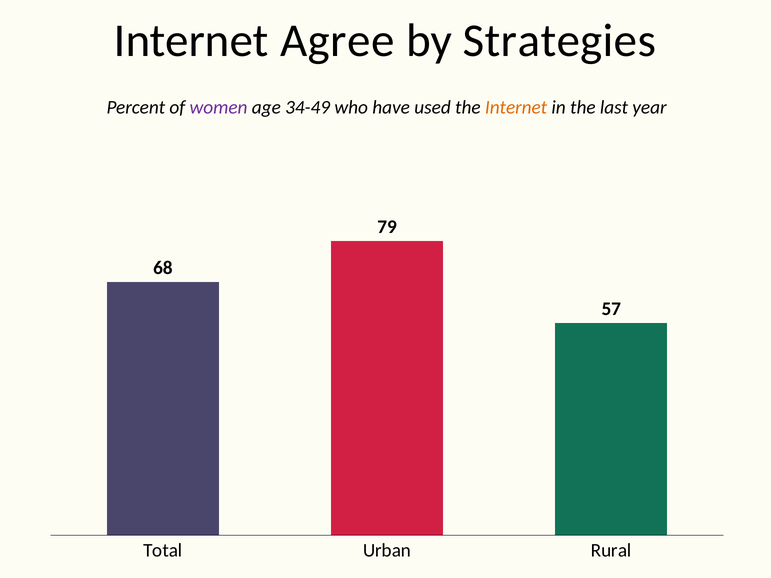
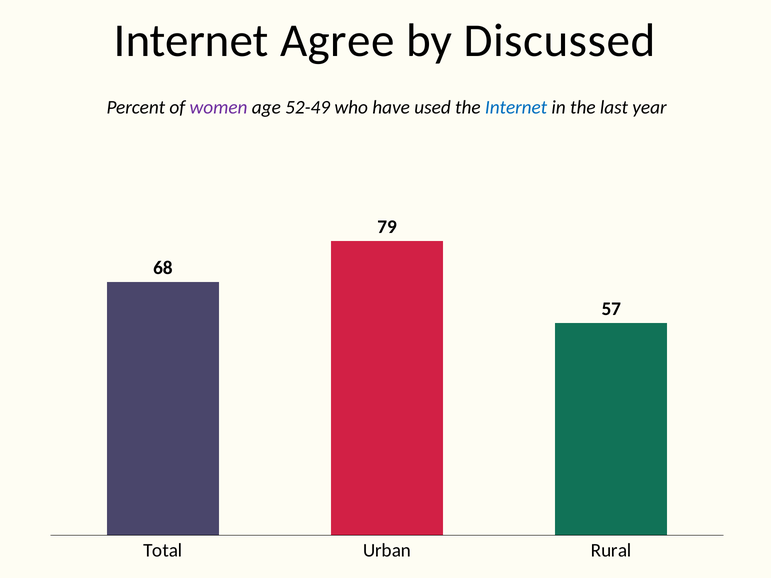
Strategies: Strategies -> Discussed
34-49: 34-49 -> 52-49
Internet at (516, 107) colour: orange -> blue
